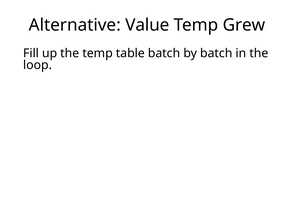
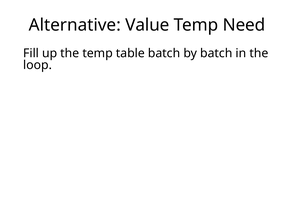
Grew: Grew -> Need
